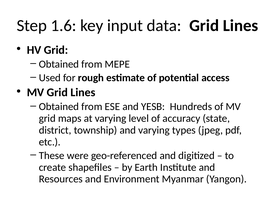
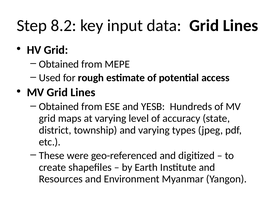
1.6: 1.6 -> 8.2
